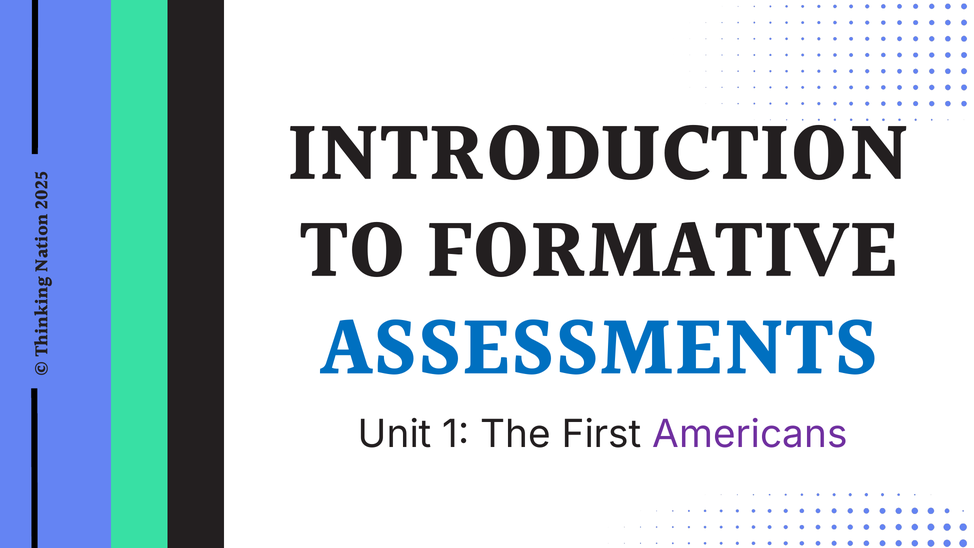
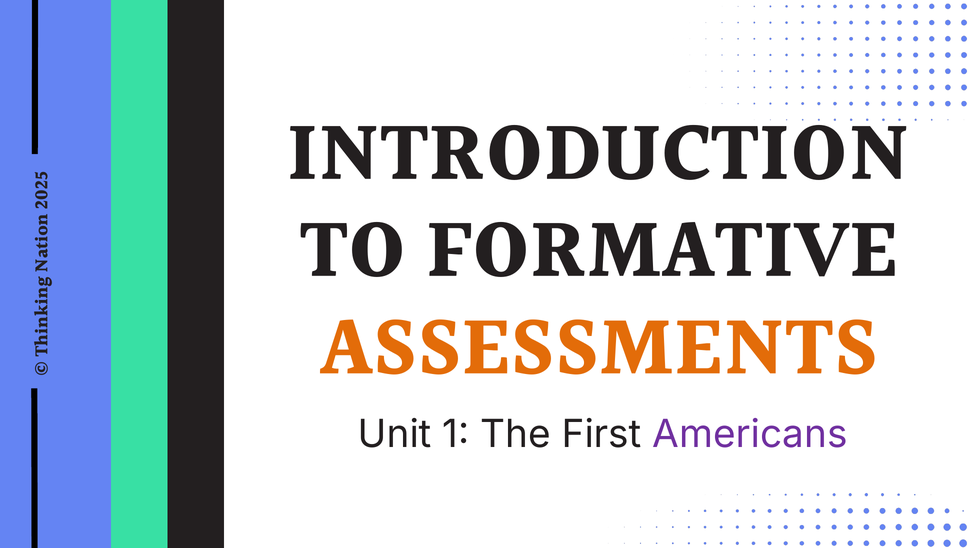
ASSESSMENTS colour: blue -> orange
